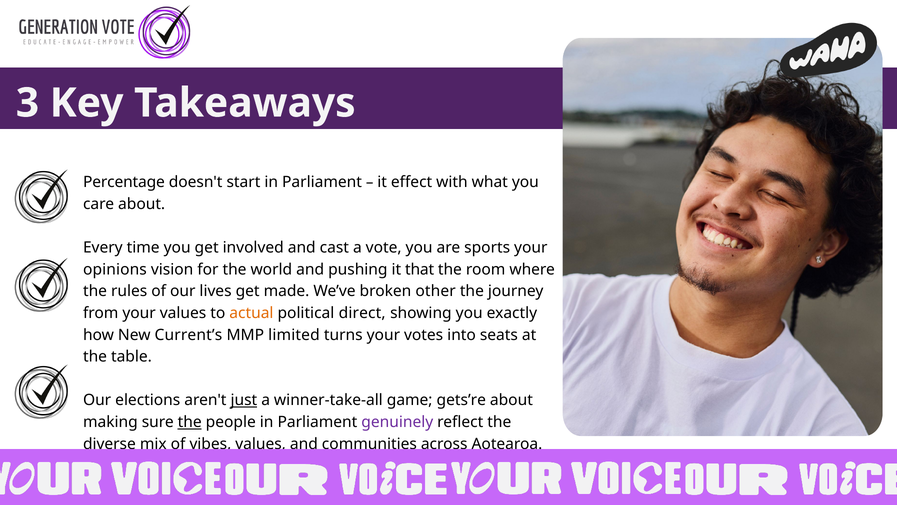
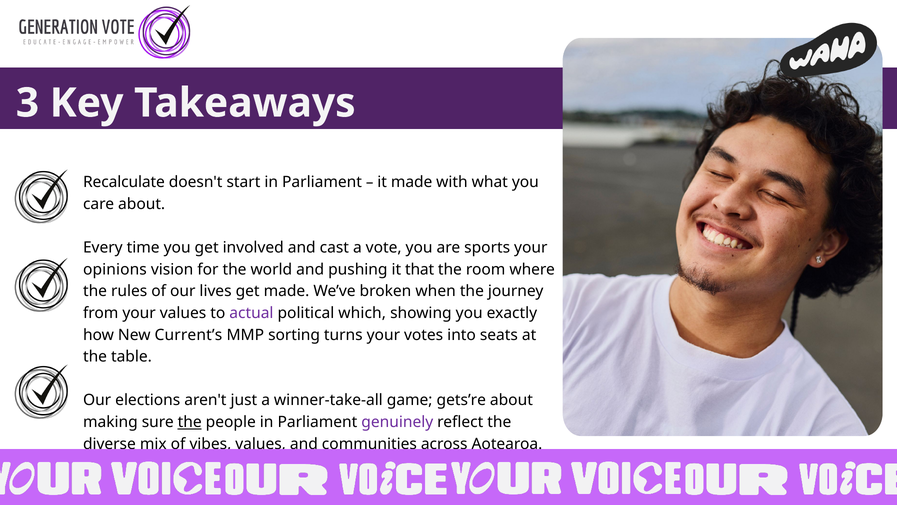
Percentage: Percentage -> Recalculate
it effect: effect -> made
other: other -> when
actual colour: orange -> purple
direct: direct -> which
limited: limited -> sorting
just underline: present -> none
